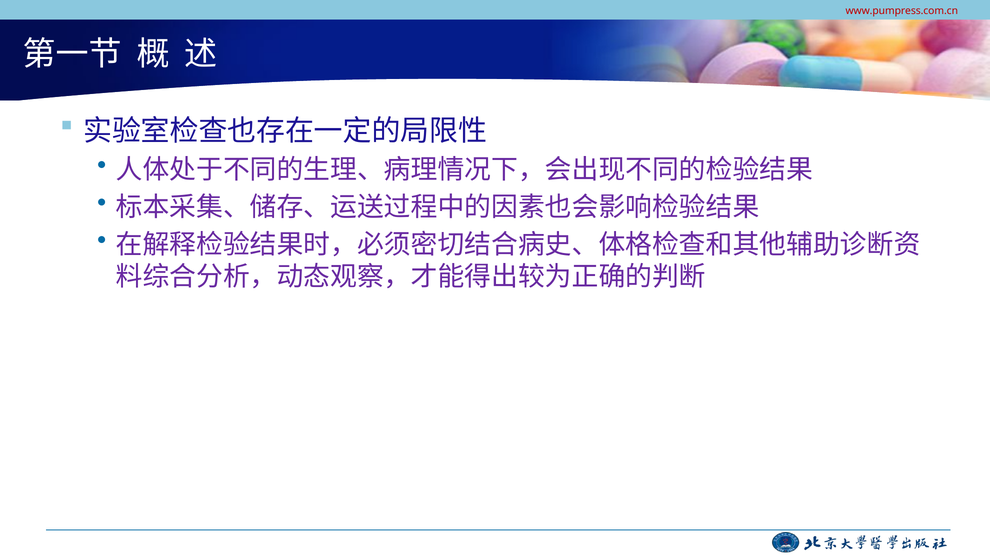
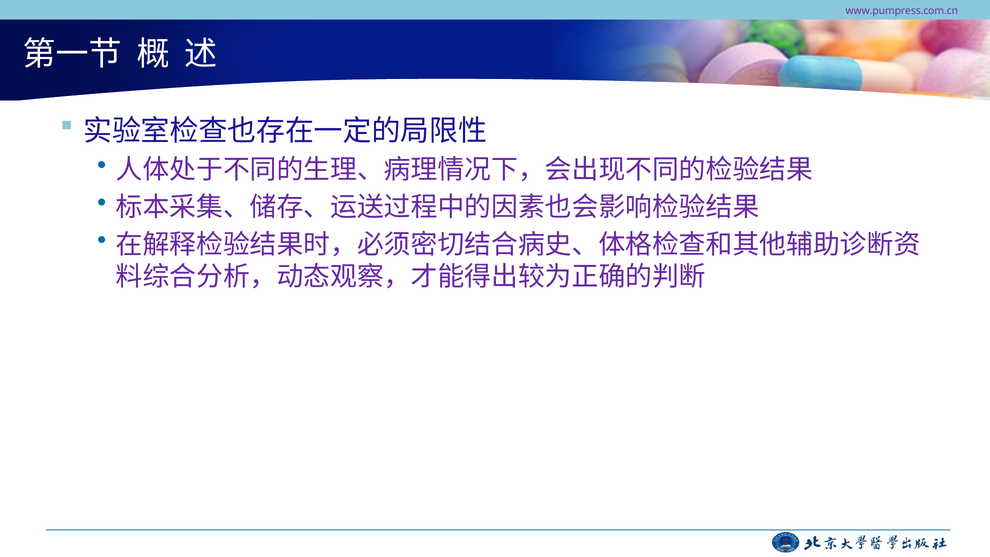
www.pumpress.com.cn colour: red -> purple
